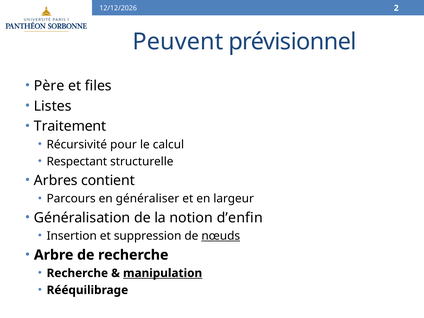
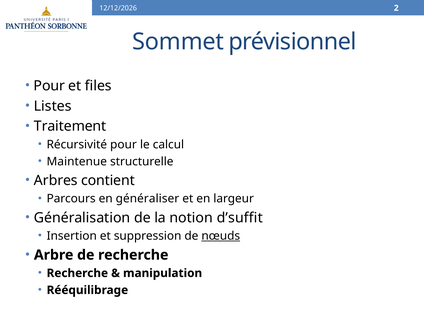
Peuvent: Peuvent -> Sommet
Père at (49, 86): Père -> Pour
Respectant: Respectant -> Maintenue
d’enfin: d’enfin -> d’suffit
manipulation underline: present -> none
